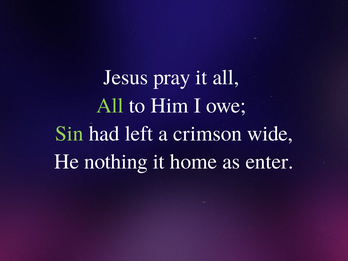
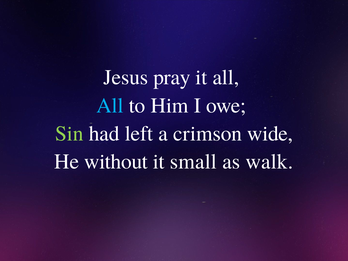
All at (110, 105) colour: light green -> light blue
nothing: nothing -> without
home: home -> small
enter: enter -> walk
